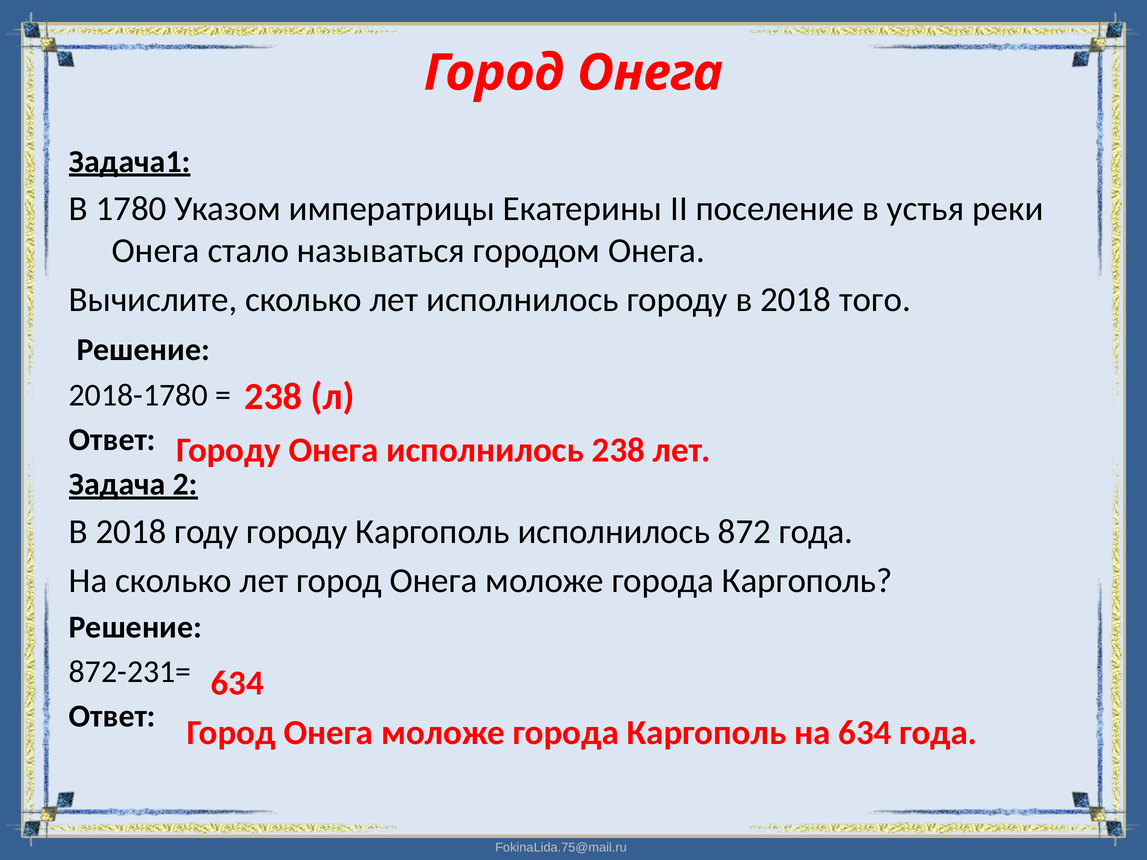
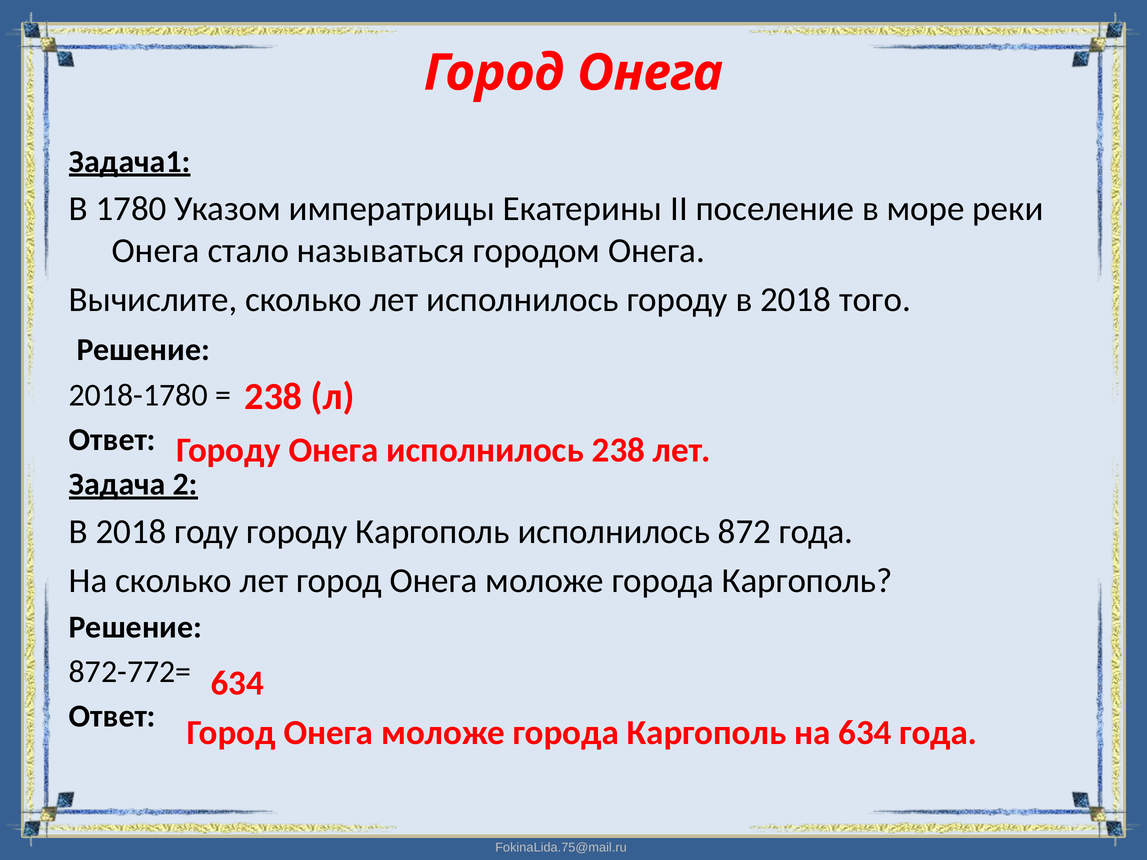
устья: устья -> море
872-231=: 872-231= -> 872-772=
